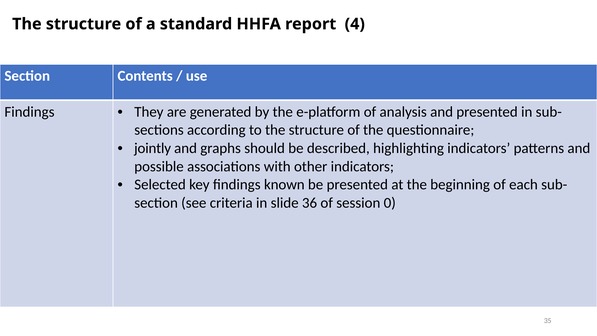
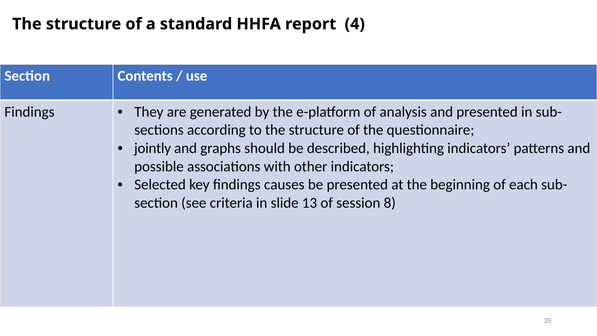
known: known -> causes
36: 36 -> 13
0: 0 -> 8
